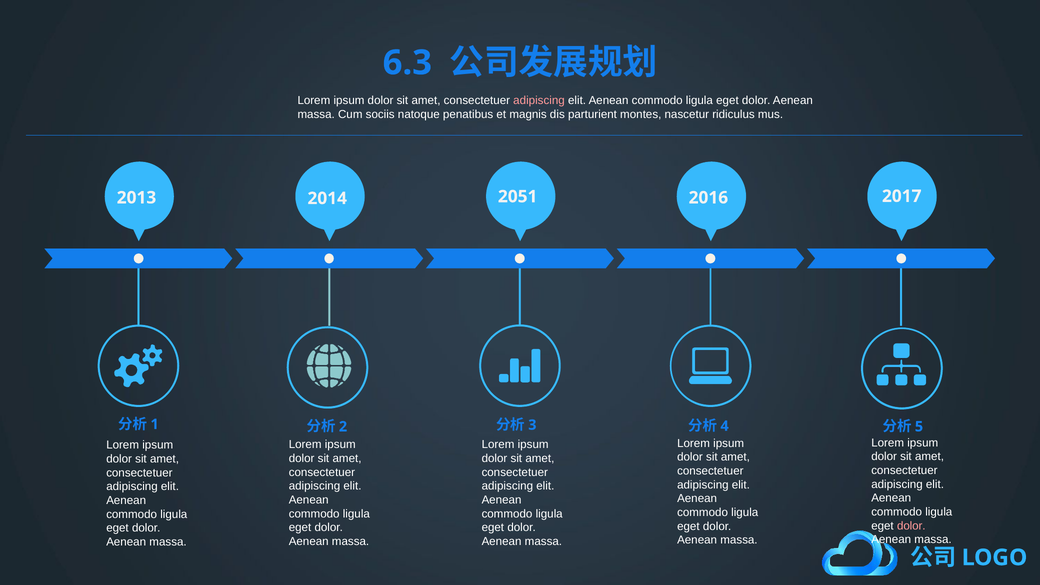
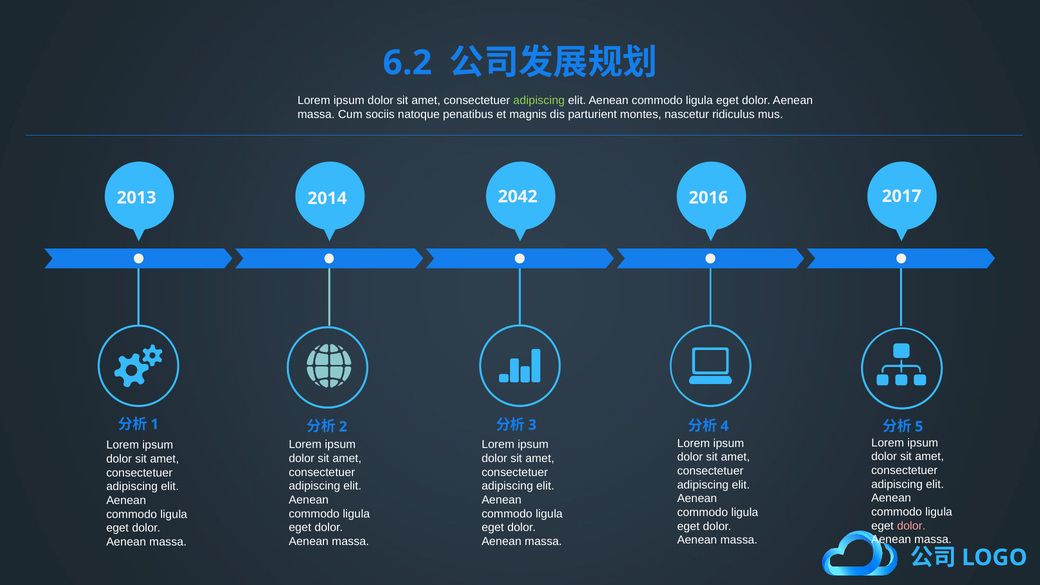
6.3: 6.3 -> 6.2
adipiscing at (539, 101) colour: pink -> light green
2051: 2051 -> 2042
